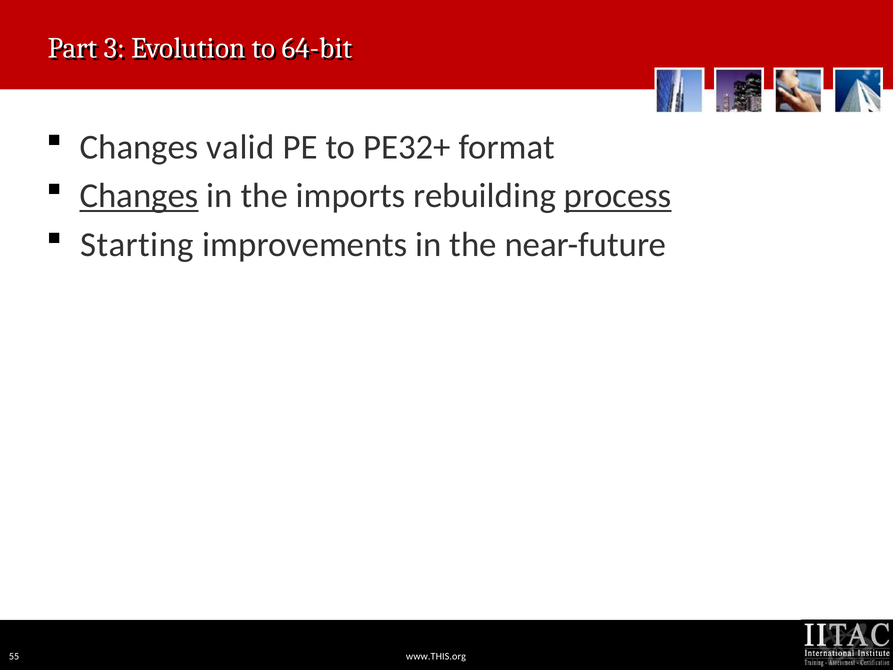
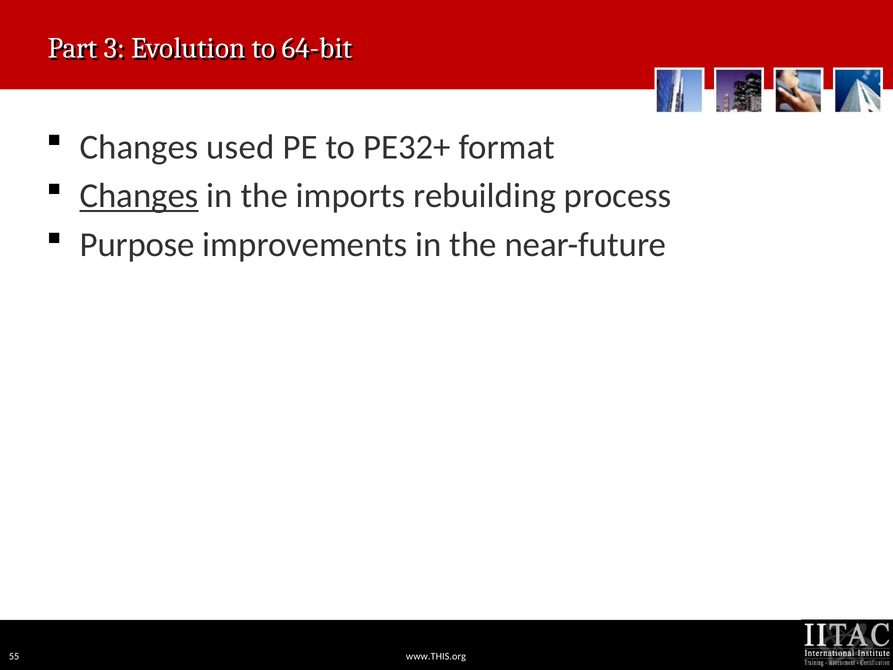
valid: valid -> used
process underline: present -> none
Starting: Starting -> Purpose
